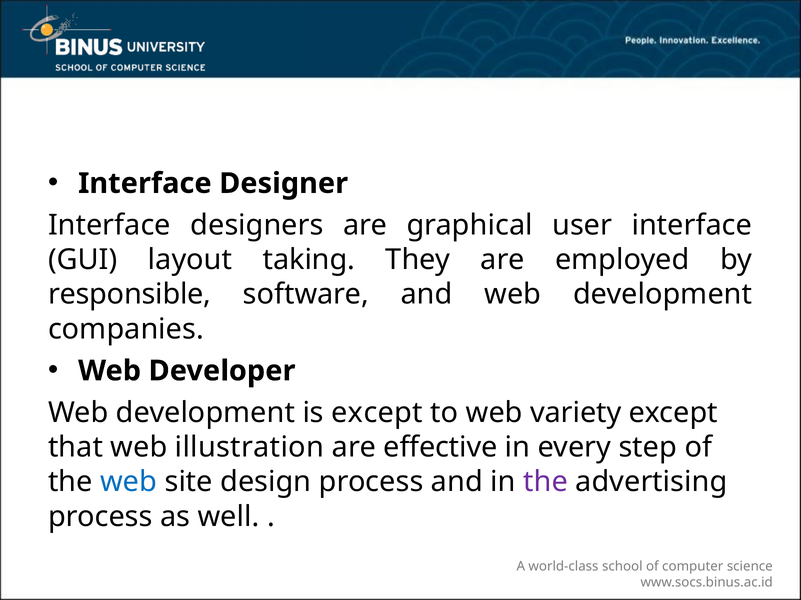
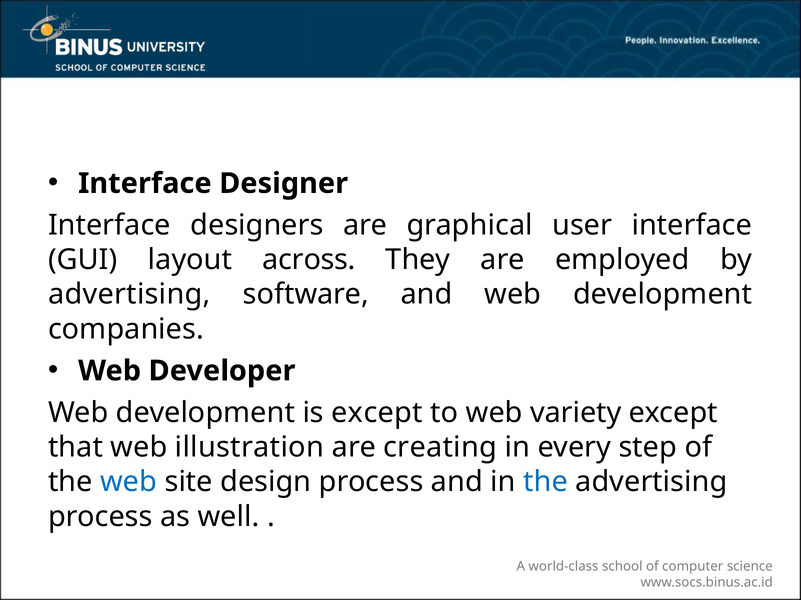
taking: taking -> across
responsible at (130, 295): responsible -> advertising
effective: effective -> creating
the at (546, 482) colour: purple -> blue
